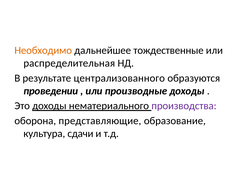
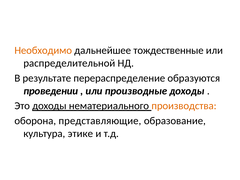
распределительная: распределительная -> распределительной
централизованного: централизованного -> перераспределение
производства colour: purple -> orange
сдачи: сдачи -> этике
